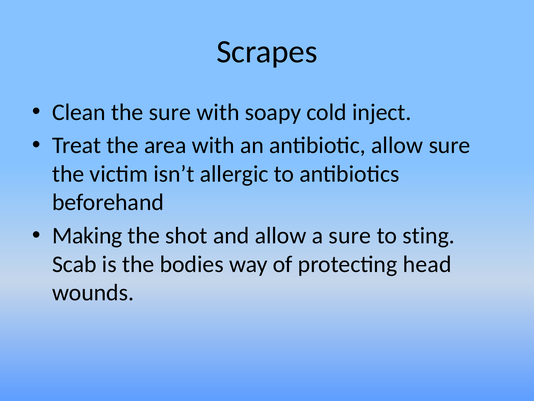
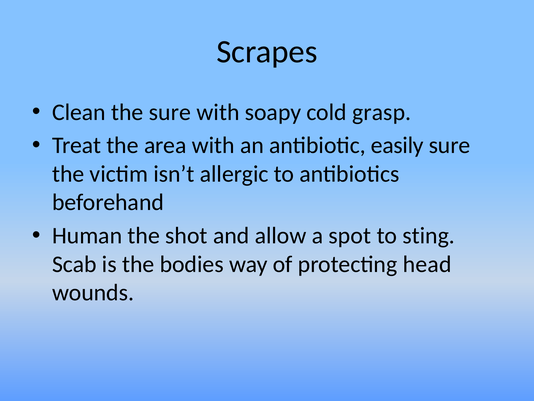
inject: inject -> grasp
antibiotic allow: allow -> easily
Making: Making -> Human
a sure: sure -> spot
